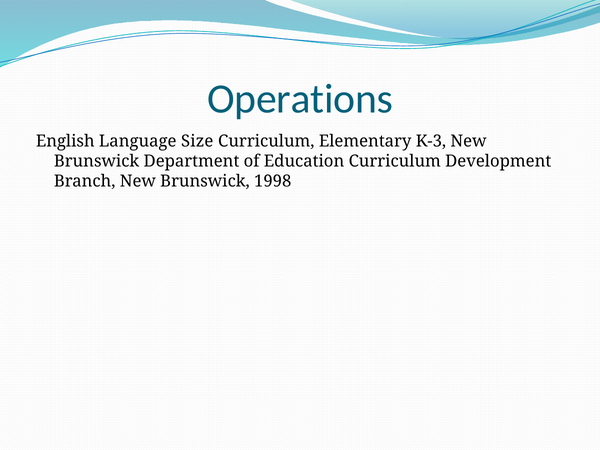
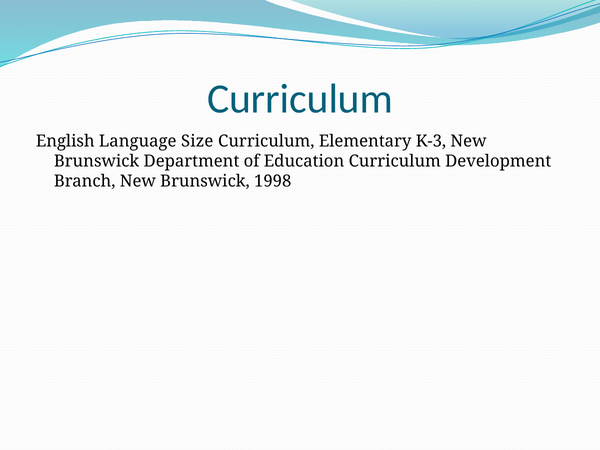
Operations at (300, 99): Operations -> Curriculum
